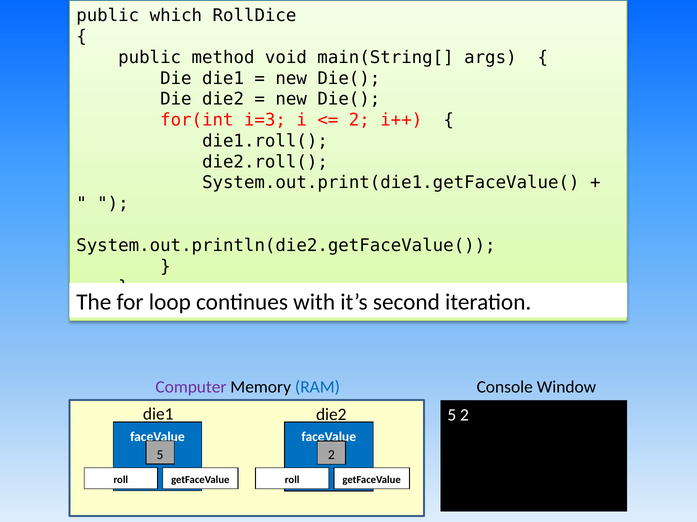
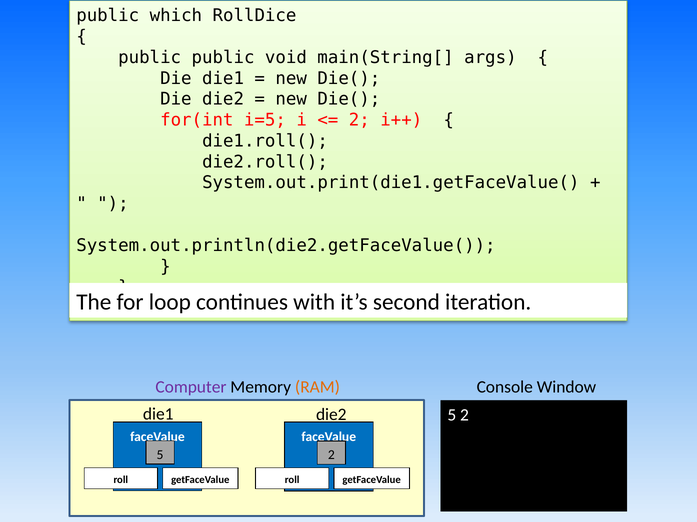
public method: method -> public
i=3: i=3 -> i=5
RAM colour: blue -> orange
